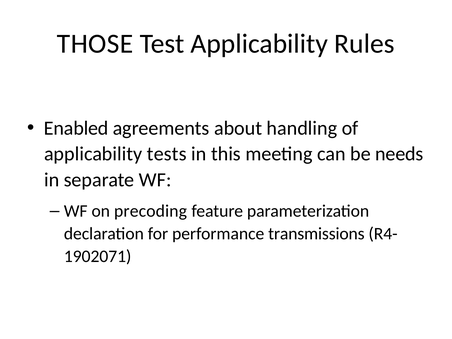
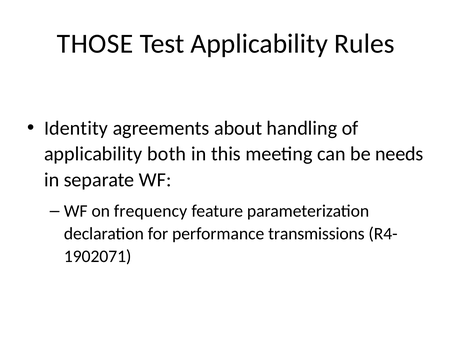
Enabled: Enabled -> Identity
tests: tests -> both
precoding: precoding -> frequency
